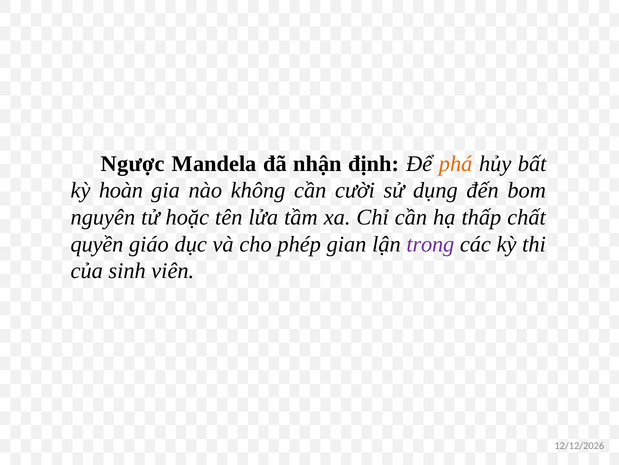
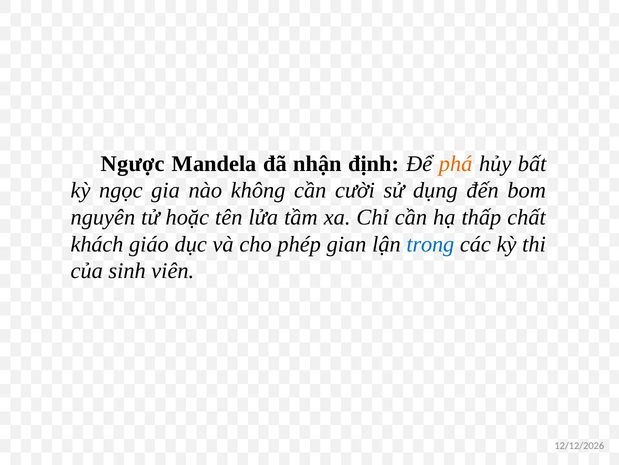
hoàn: hoàn -> ngọc
quyền: quyền -> khách
trong colour: purple -> blue
